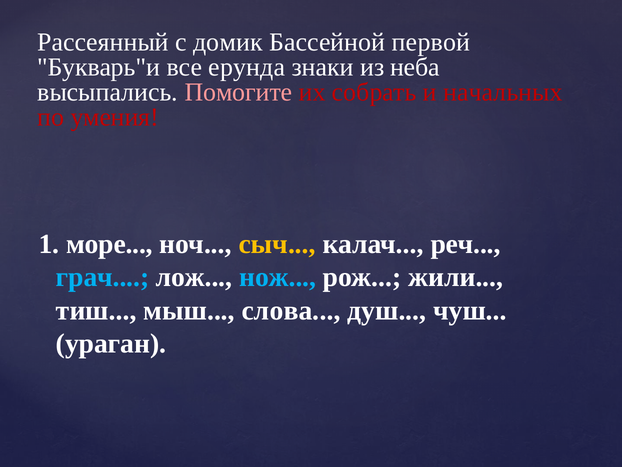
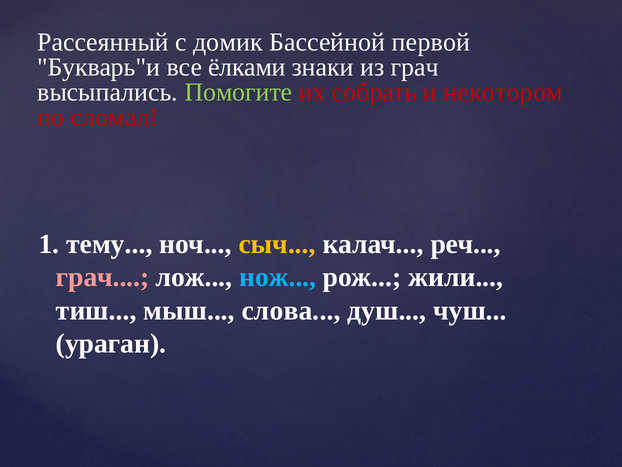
ерунда: ерунда -> ёлками
из неба: неба -> грач
Помогите colour: pink -> light green
начальных: начальных -> некотором
умения: умения -> сломал
море: море -> тему
грач at (103, 277) colour: light blue -> pink
